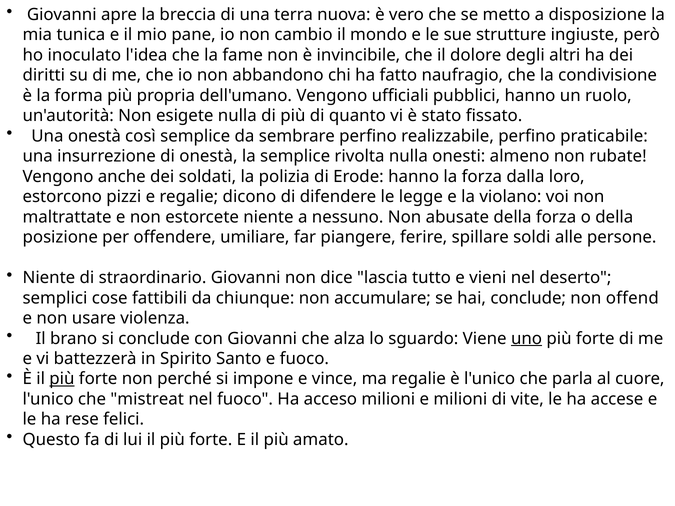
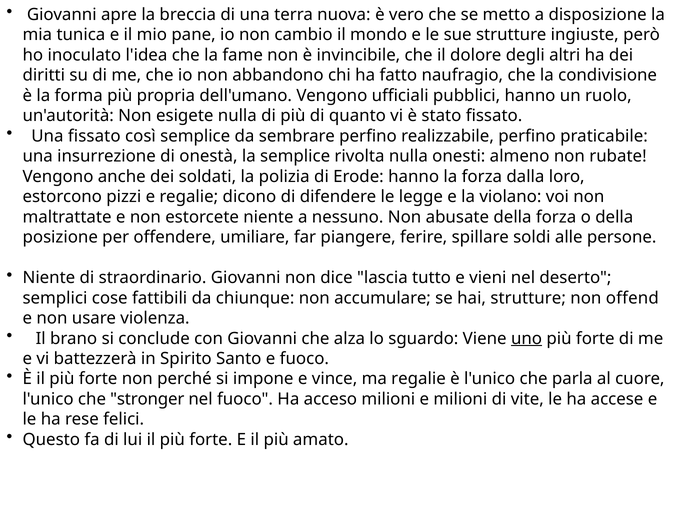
Una onestà: onestà -> fissato
hai conclude: conclude -> strutture
più at (62, 379) underline: present -> none
mistreat: mistreat -> stronger
